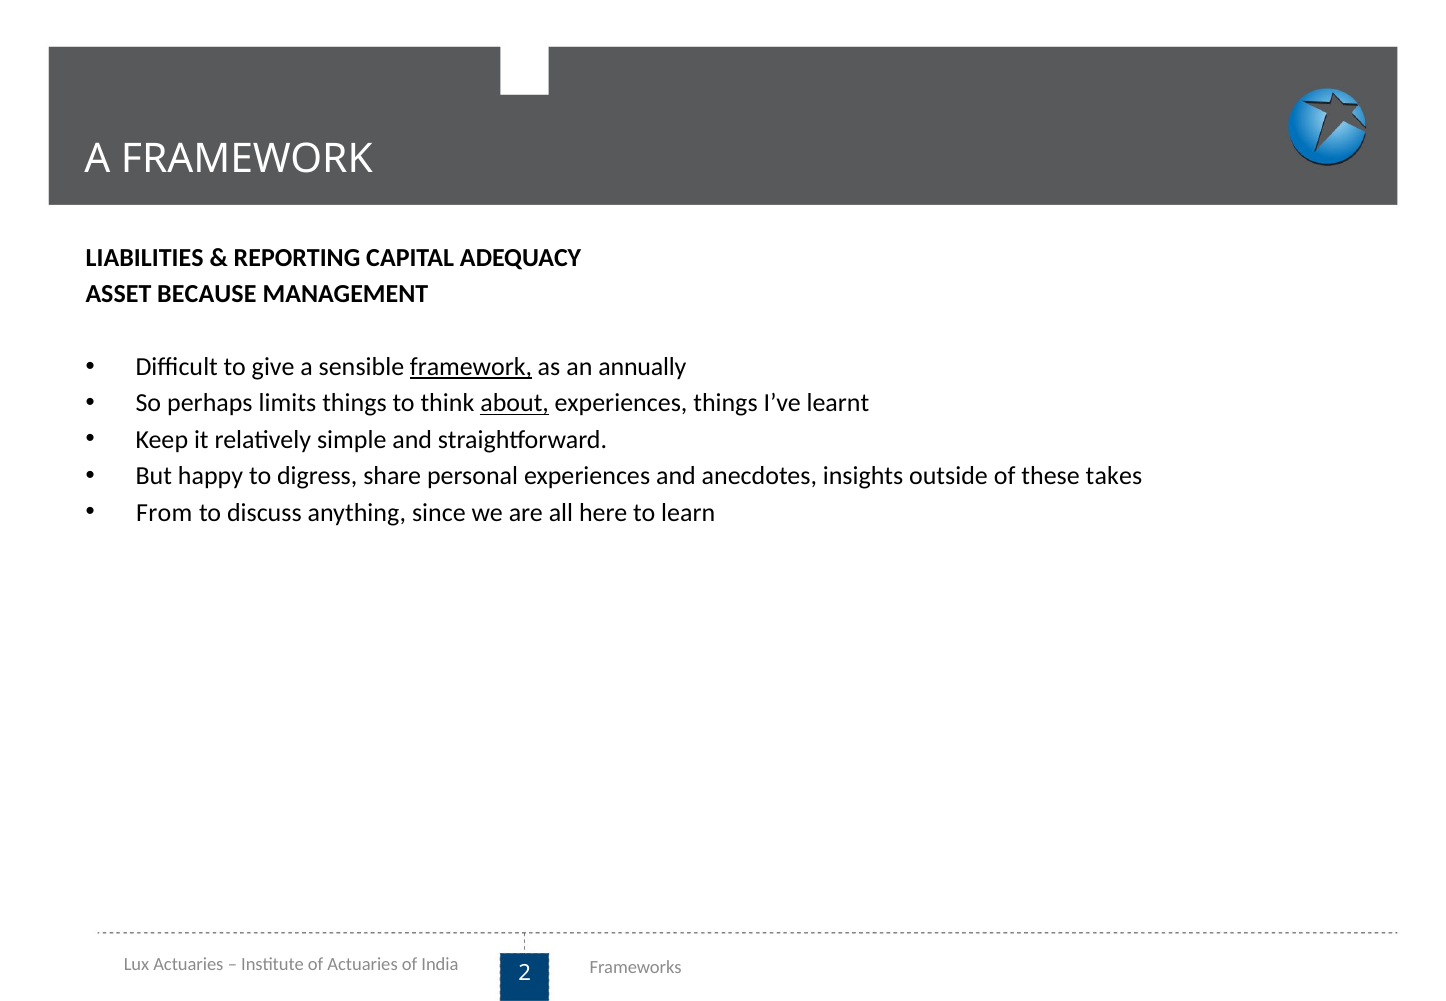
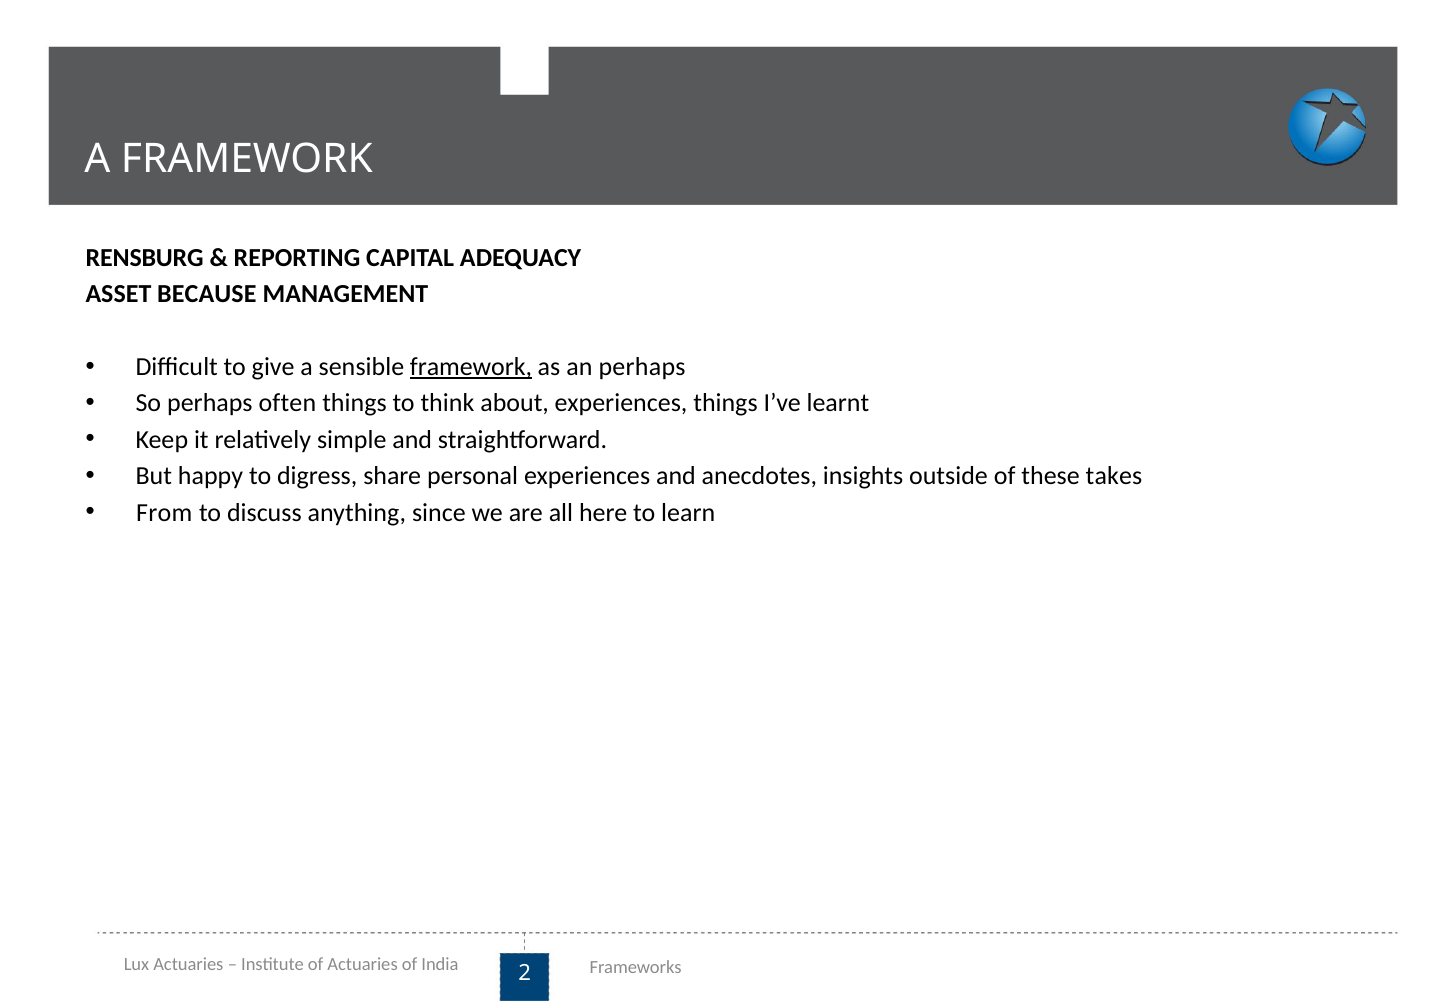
LIABILITIES: LIABILITIES -> RENSBURG
an annually: annually -> perhaps
limits: limits -> often
about underline: present -> none
